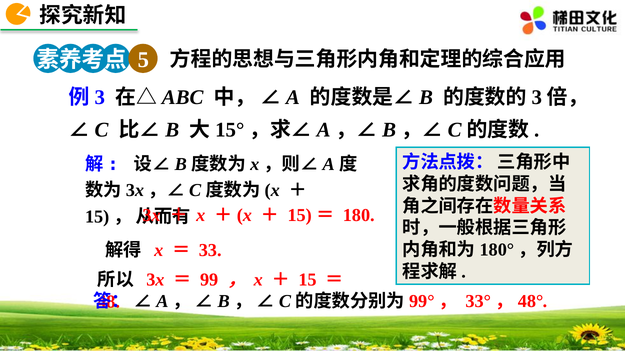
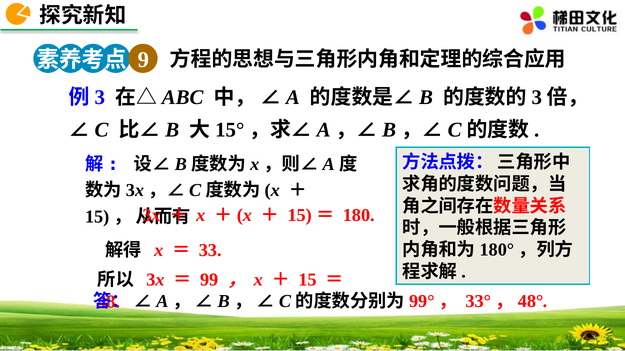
5: 5 -> 9
